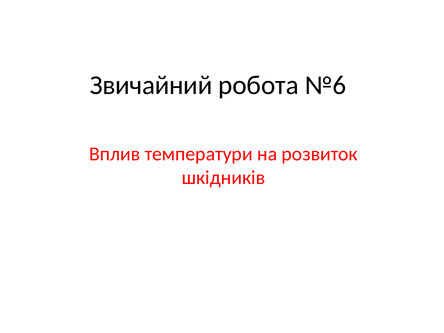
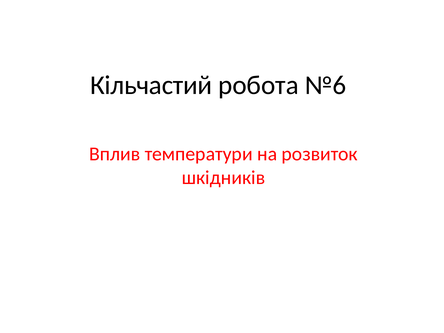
Звичайний: Звичайний -> Кільчастий
